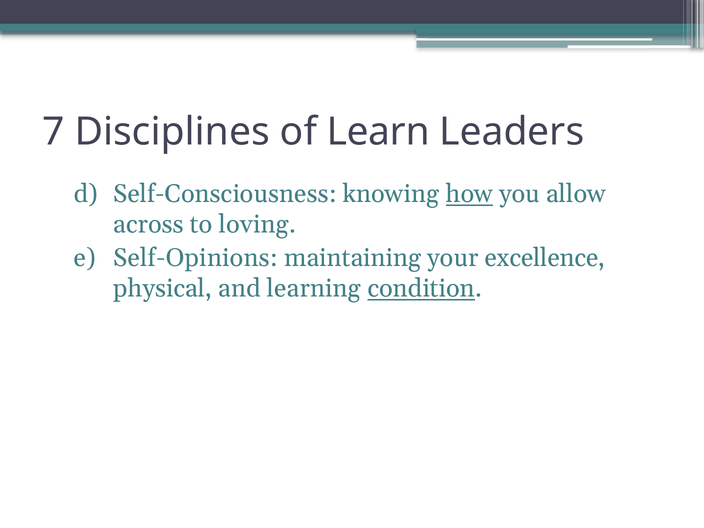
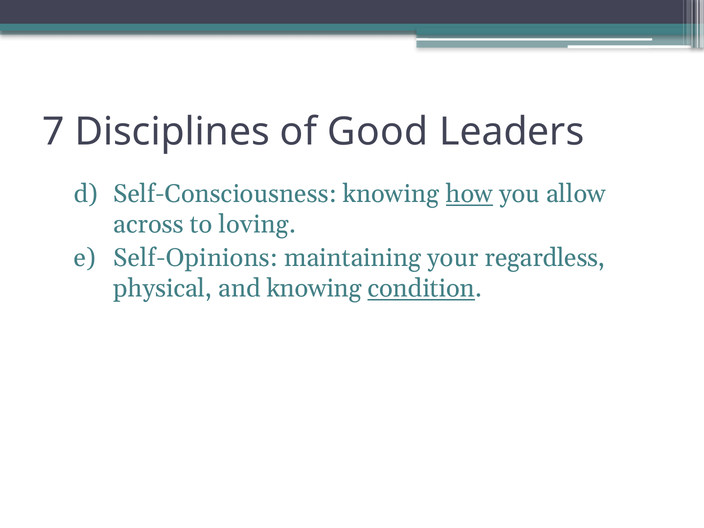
Learn: Learn -> Good
excellence: excellence -> regardless
and learning: learning -> knowing
